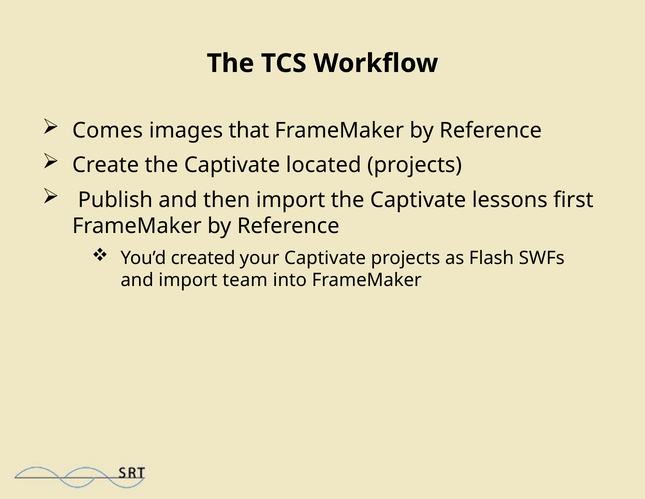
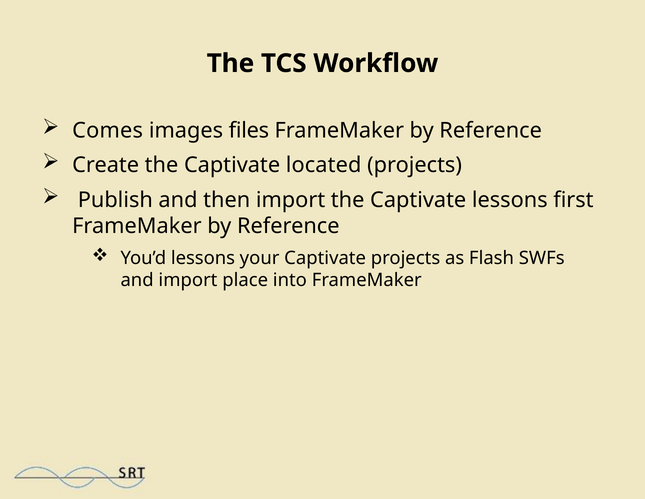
that: that -> files
You’d created: created -> lessons
team: team -> place
